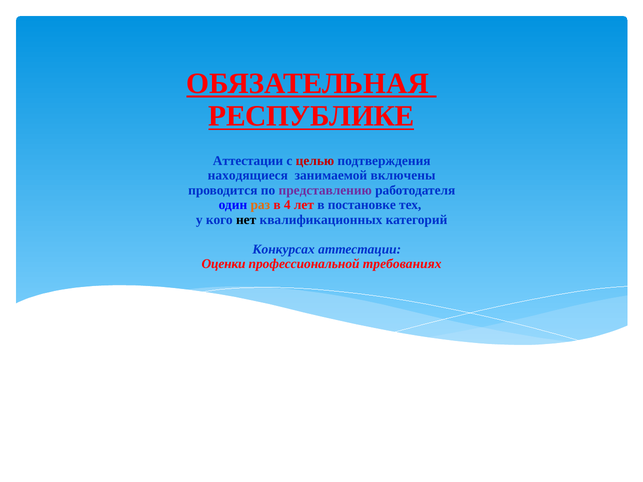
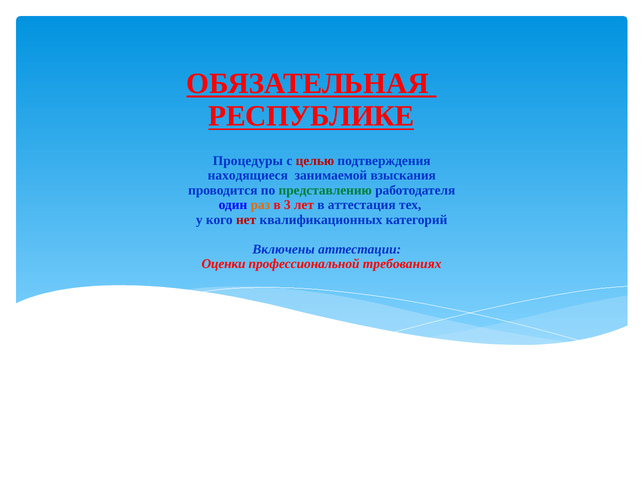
Аттестации at (248, 161): Аттестации -> Процедуры
включены: включены -> взыскания
представлению colour: purple -> green
4: 4 -> 3
постановке: постановке -> аттестация
нет colour: black -> red
Конкурсах: Конкурсах -> Включены
